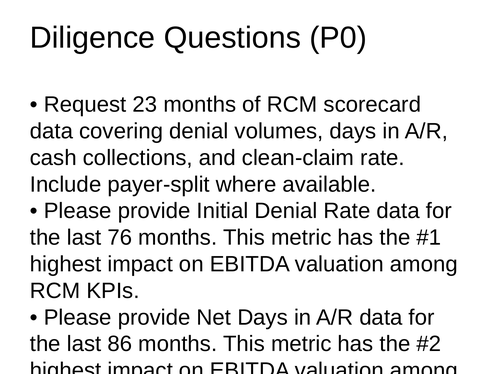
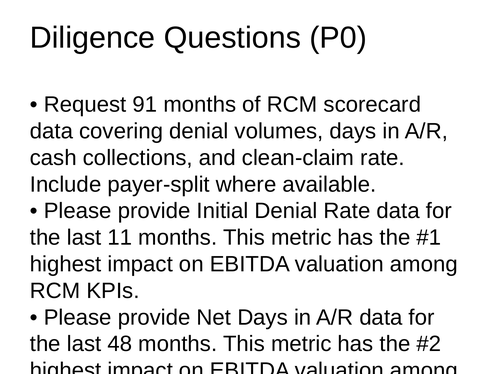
23: 23 -> 91
76: 76 -> 11
86: 86 -> 48
